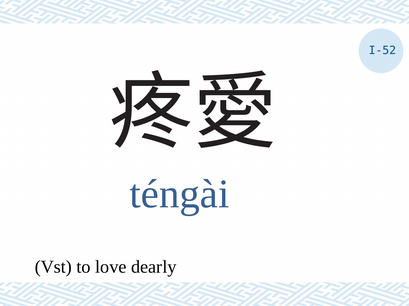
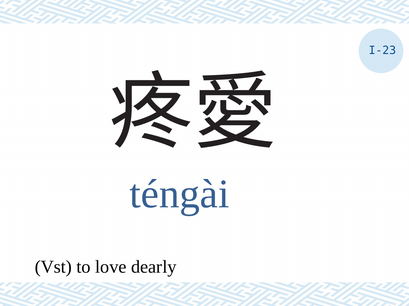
I-52: I-52 -> I-23
